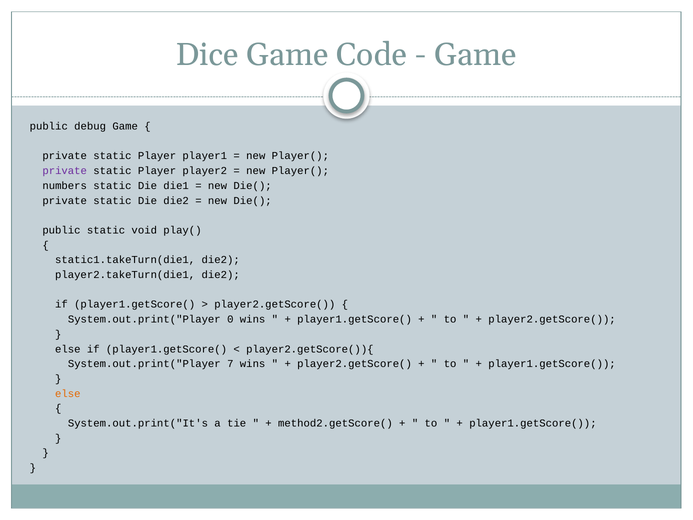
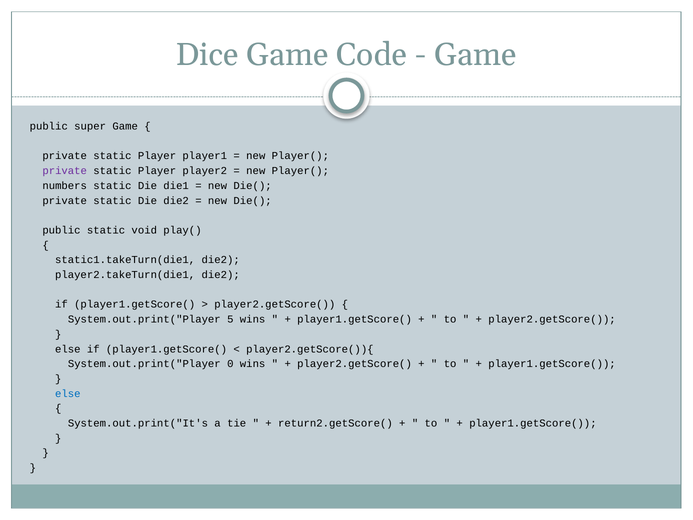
debug: debug -> super
0: 0 -> 5
7: 7 -> 0
else at (68, 393) colour: orange -> blue
method2.getScore(: method2.getScore( -> return2.getScore(
